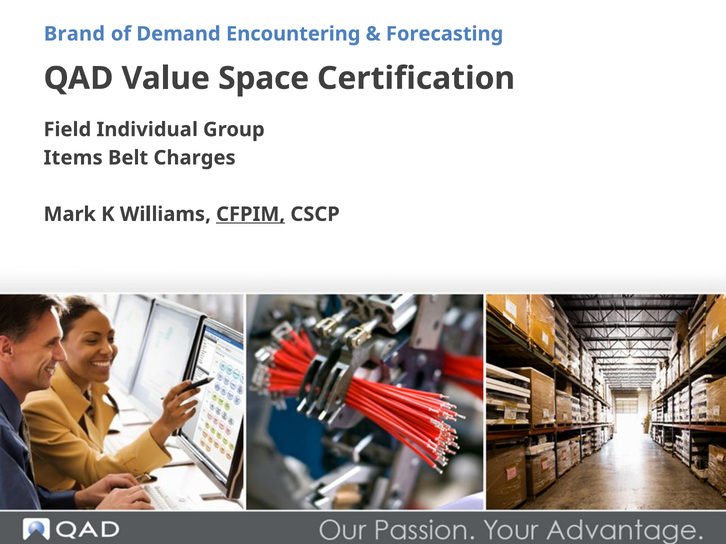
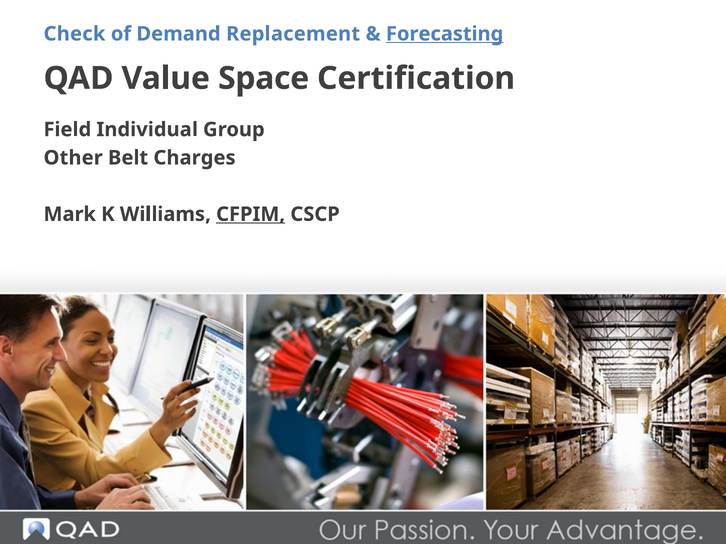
Brand: Brand -> Check
Encountering: Encountering -> Replacement
Forecasting underline: none -> present
Items: Items -> Other
